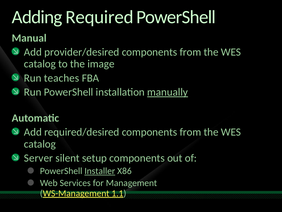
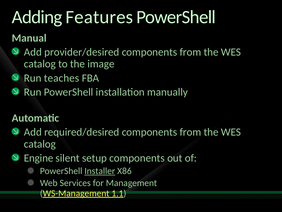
Required: Required -> Features
manually underline: present -> none
Server: Server -> Engine
